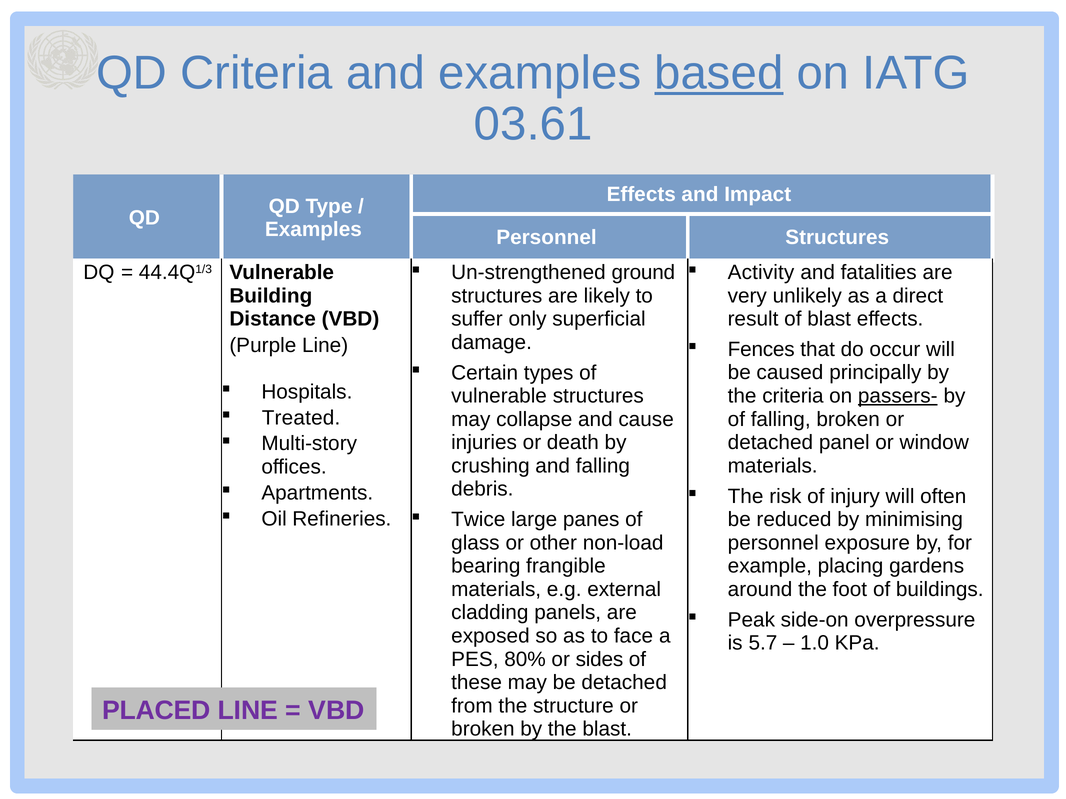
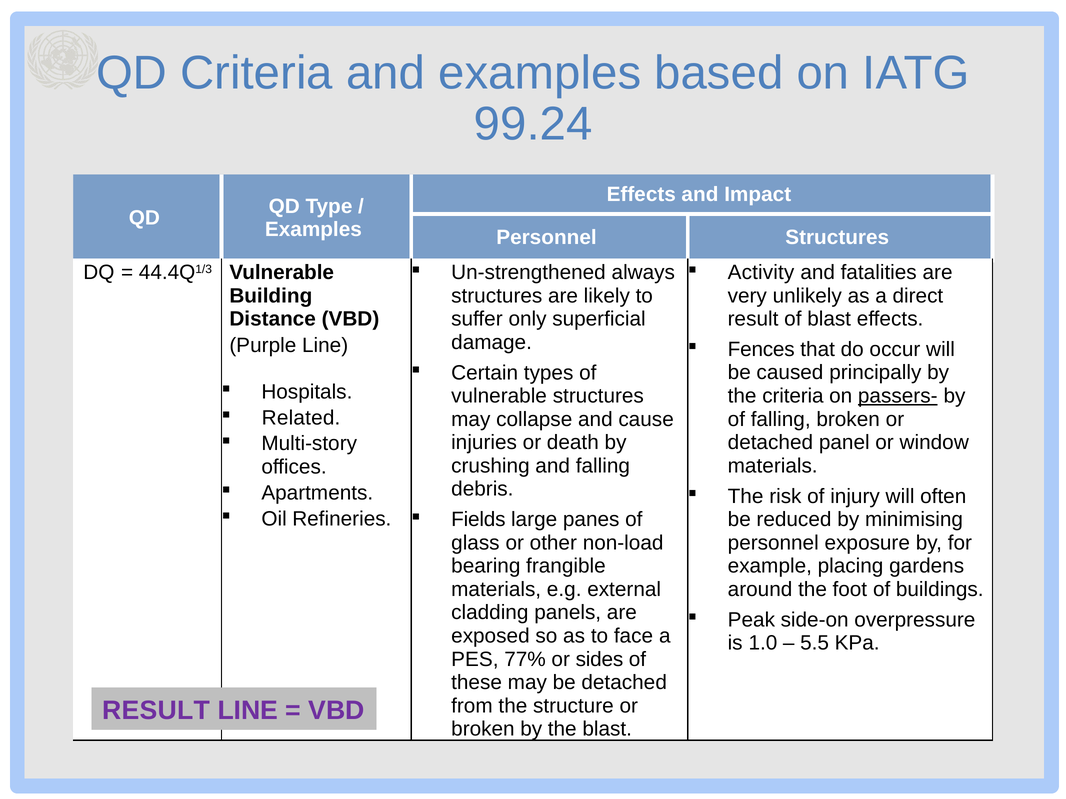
based underline: present -> none
03.61: 03.61 -> 99.24
ground: ground -> always
Treated: Treated -> Related
Twice: Twice -> Fields
5.7: 5.7 -> 1.0
1.0: 1.0 -> 5.5
80%: 80% -> 77%
PLACED at (156, 711): PLACED -> RESULT
